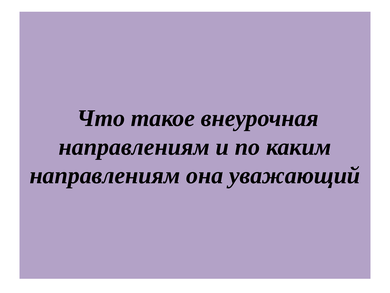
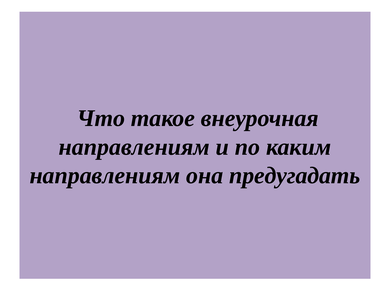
уважающий: уважающий -> предугадать
